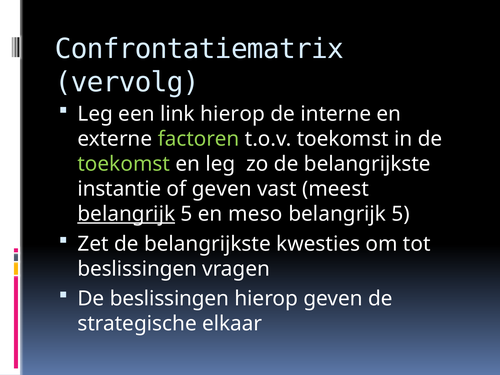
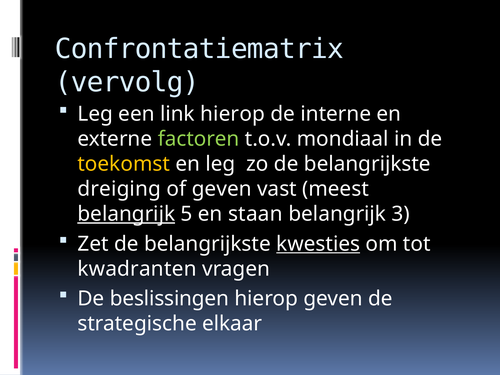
t.o.v toekomst: toekomst -> mondiaal
toekomst at (124, 164) colour: light green -> yellow
instantie: instantie -> dreiging
meso: meso -> staan
5 at (401, 214): 5 -> 3
kwesties underline: none -> present
beslissingen at (137, 269): beslissingen -> kwadranten
